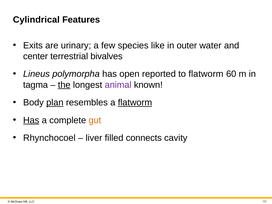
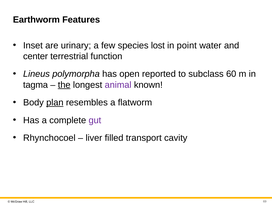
Cylindrical: Cylindrical -> Earthworm
Exits: Exits -> Inset
like: like -> lost
outer: outer -> point
bivalves: bivalves -> function
to flatworm: flatworm -> subclass
flatworm at (135, 103) underline: present -> none
Has at (31, 120) underline: present -> none
gut colour: orange -> purple
connects: connects -> transport
